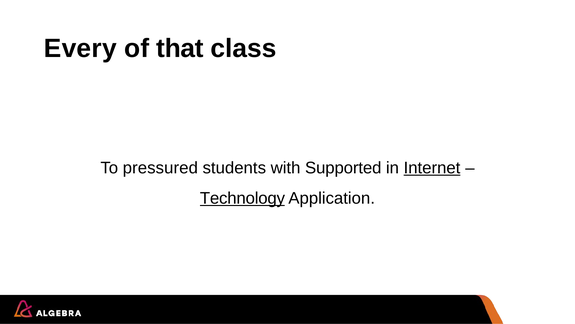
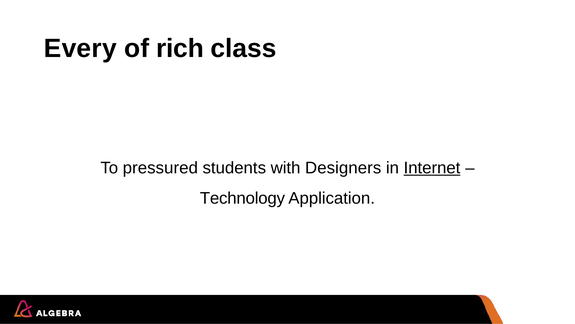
that: that -> rich
Supported: Supported -> Designers
Technology underline: present -> none
